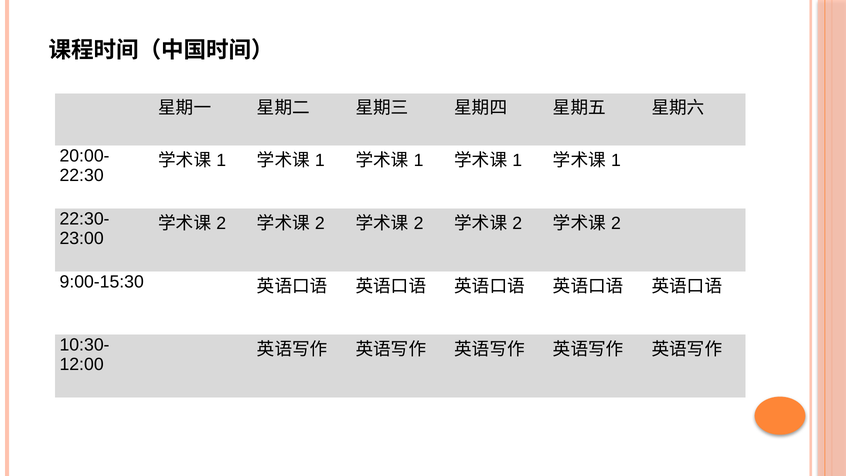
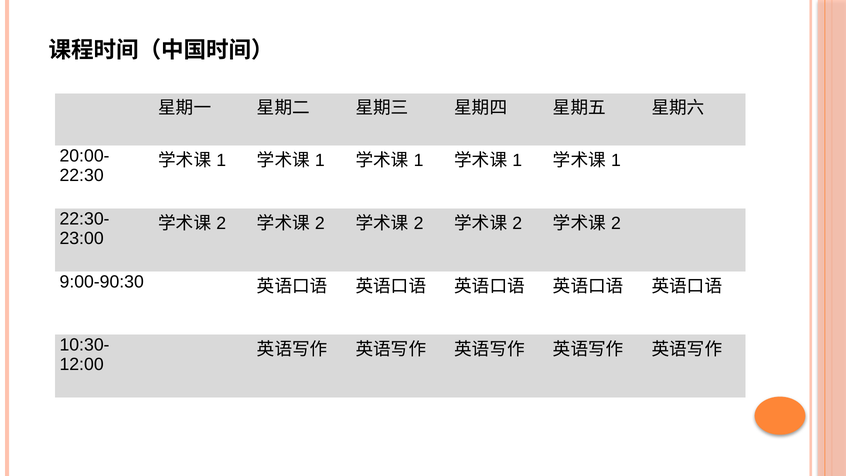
9:00-15:30: 9:00-15:30 -> 9:00-90:30
